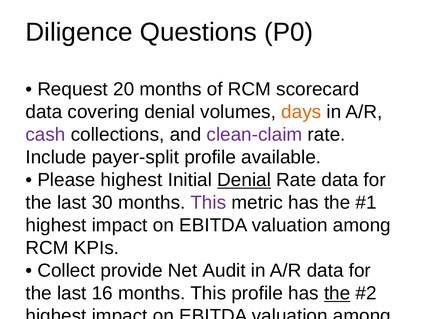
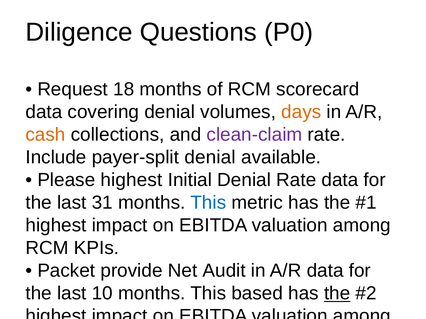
20: 20 -> 18
cash at (45, 135) colour: purple -> orange
payer-split profile: profile -> denial
Denial at (244, 180) underline: present -> none
30: 30 -> 31
This at (208, 203) colour: purple -> blue
Collect at (66, 271): Collect -> Packet
16: 16 -> 10
This profile: profile -> based
